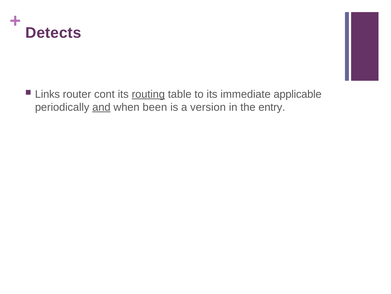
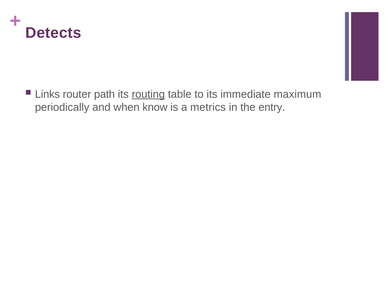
cont: cont -> path
applicable: applicable -> maximum
and underline: present -> none
been: been -> know
version: version -> metrics
